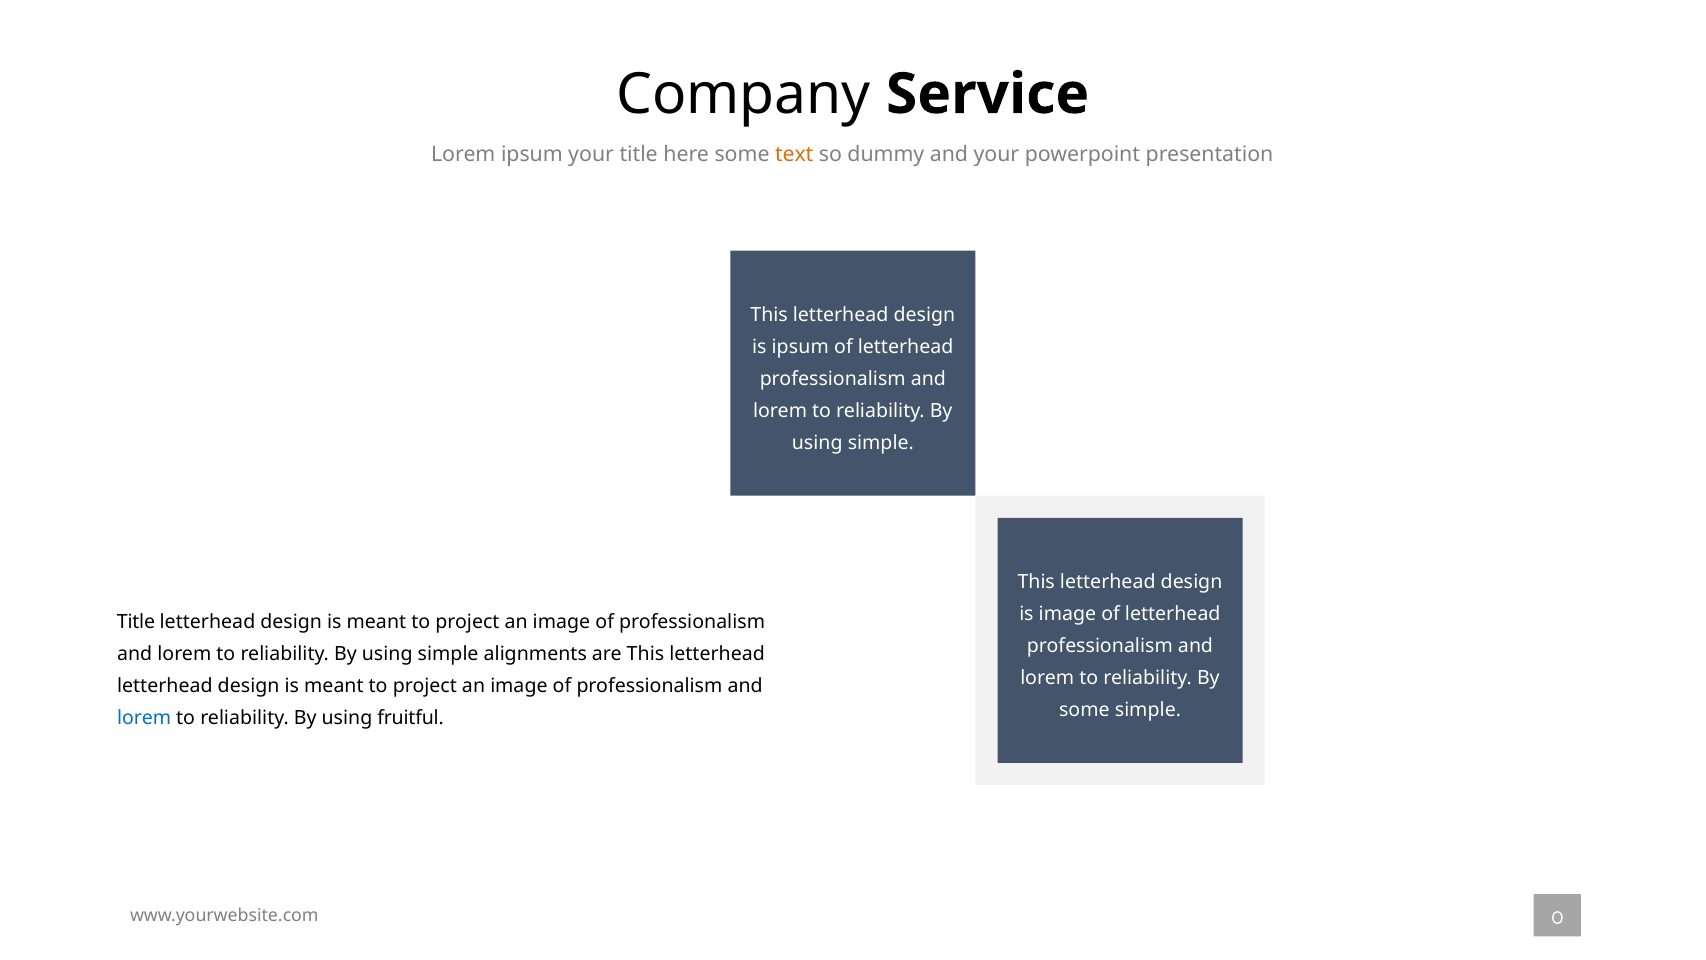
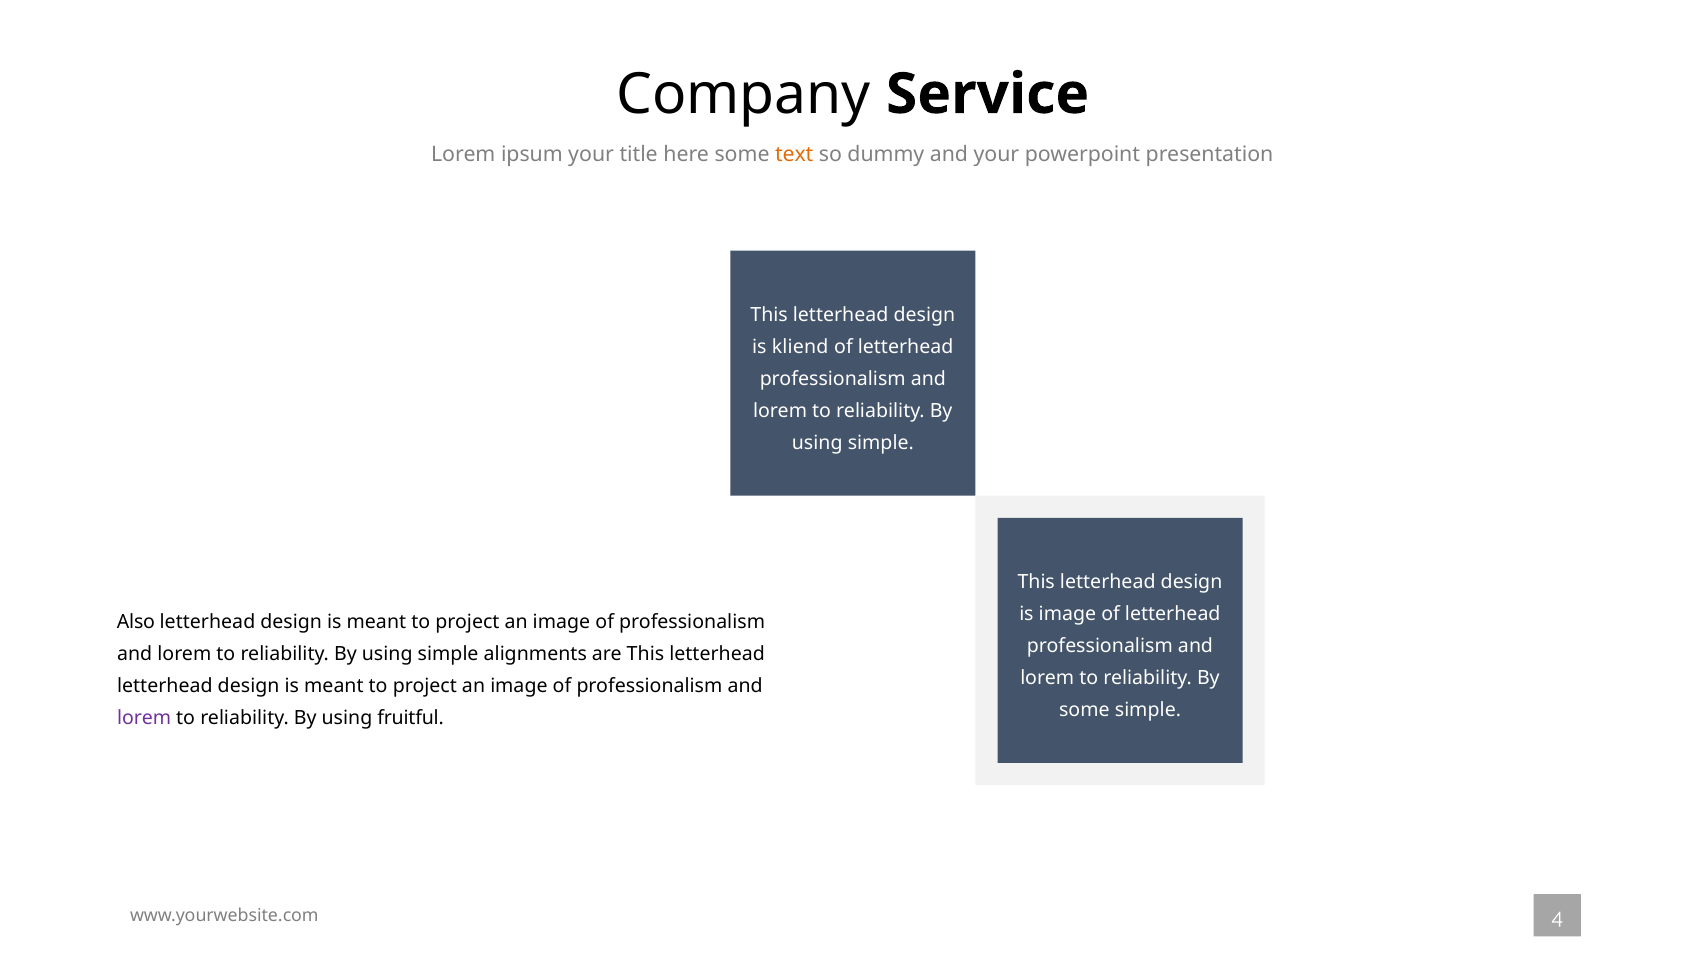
is ipsum: ipsum -> kliend
Title at (136, 622): Title -> Also
lorem at (144, 718) colour: blue -> purple
0: 0 -> 4
